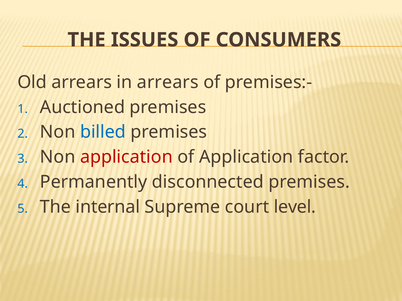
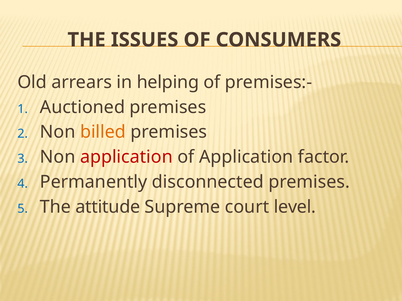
in arrears: arrears -> helping
billed colour: blue -> orange
internal: internal -> attitude
